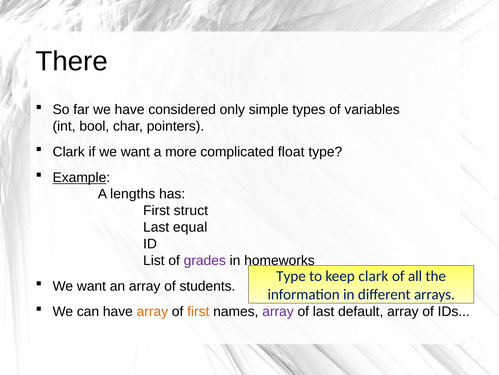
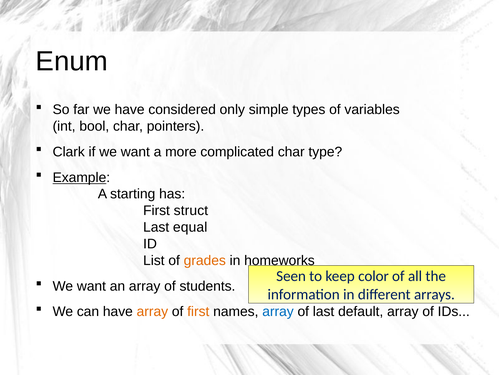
There: There -> Enum
complicated float: float -> char
lengths: lengths -> starting
grades colour: purple -> orange
Type at (291, 276): Type -> Seen
keep clark: clark -> color
array at (278, 311) colour: purple -> blue
